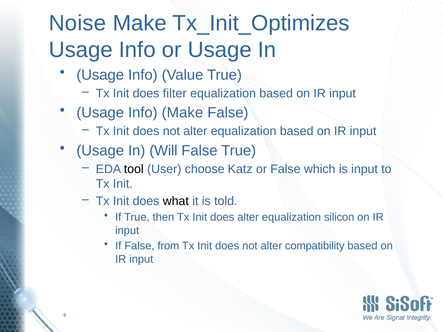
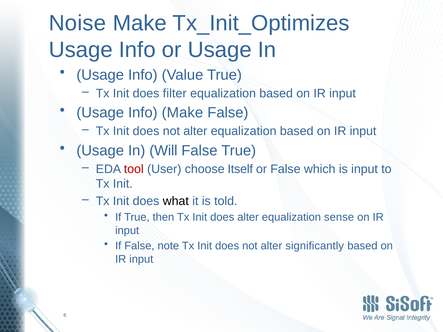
tool colour: black -> red
Katz: Katz -> Itself
silicon: silicon -> sense
from: from -> note
compatibility: compatibility -> significantly
